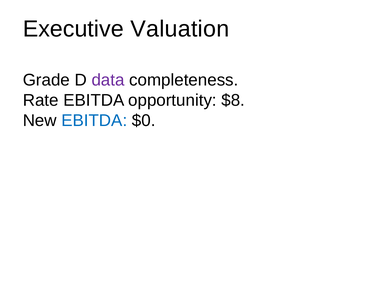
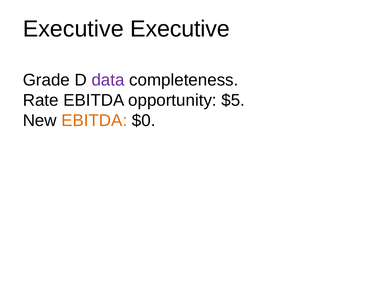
Executive Valuation: Valuation -> Executive
$8: $8 -> $5
EBITDA at (94, 121) colour: blue -> orange
